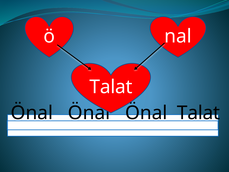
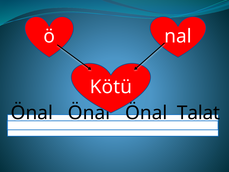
Talat at (111, 87): Talat -> Kötü
